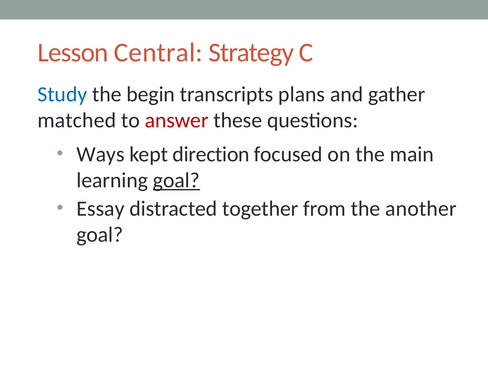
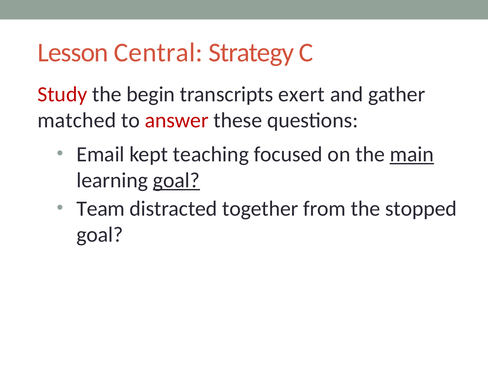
Study colour: blue -> red
plans: plans -> exert
Ways: Ways -> Email
direction: direction -> teaching
main underline: none -> present
Essay: Essay -> Team
another: another -> stopped
